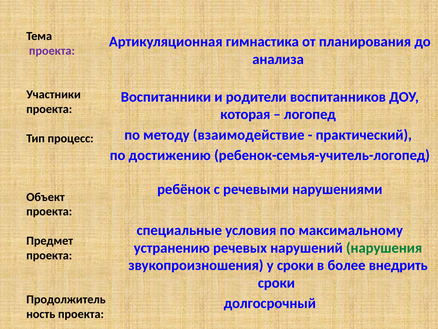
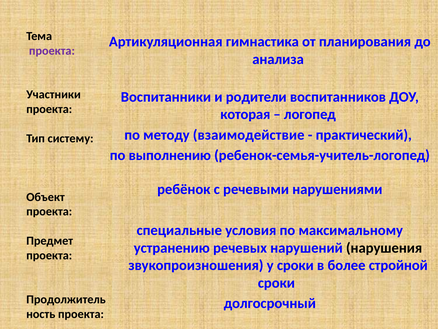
процесс: процесс -> систему
достижению: достижению -> выполнению
нарушения colour: green -> black
внедрить: внедрить -> стройной
